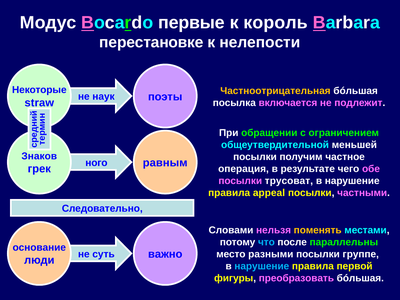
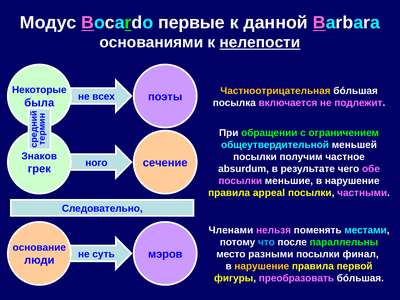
король: король -> данной
перестановке: перестановке -> основаниями
нелепости underline: none -> present
наук: наук -> всех
straw: straw -> была
равным: равным -> сечение
операция: операция -> absurdum
трусоват: трусоват -> меньшие
Словами: Словами -> Членами
поменять colour: yellow -> white
важно: важно -> мэров
группе: группе -> финал
нарушение at (262, 266) colour: light blue -> yellow
